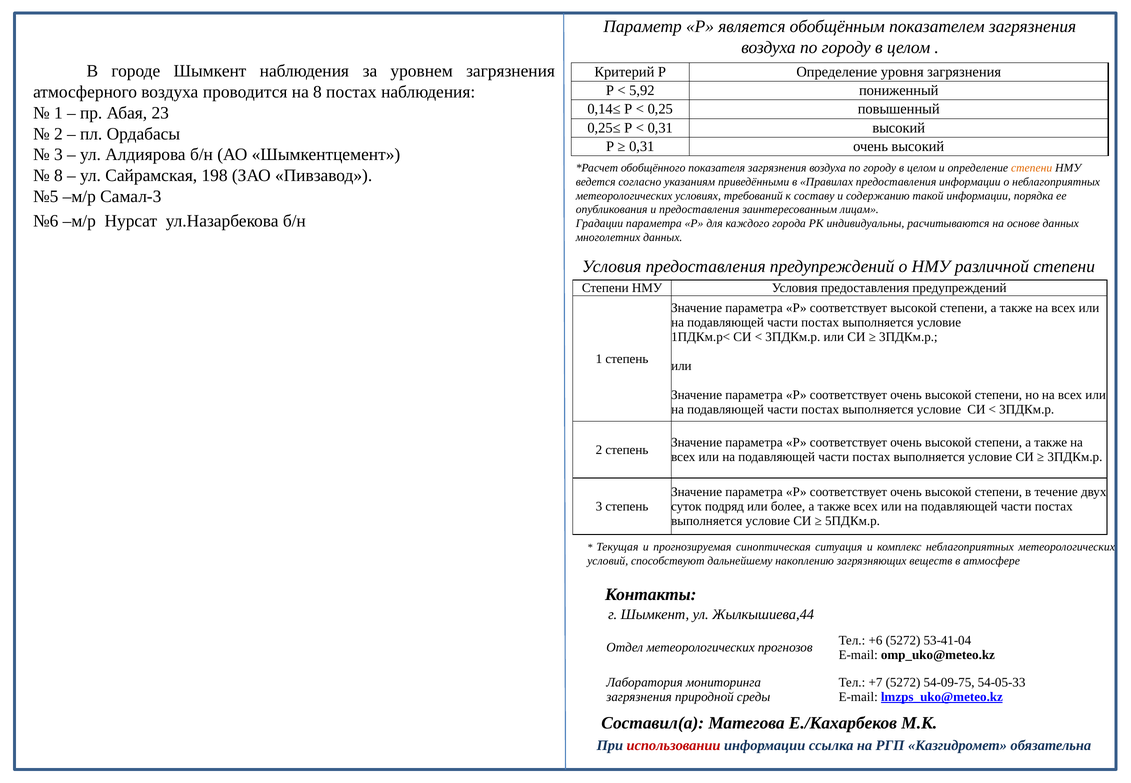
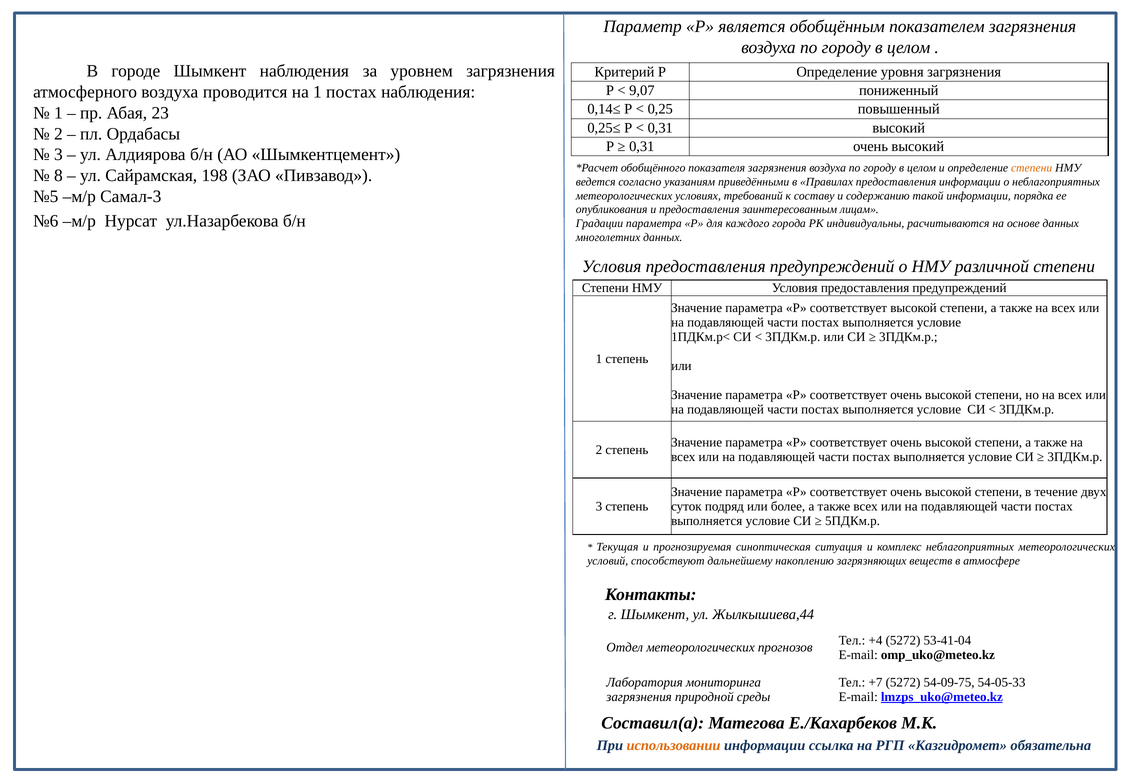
5,92: 5,92 -> 9,07
на 8: 8 -> 1
+6: +6 -> +4
использовании colour: red -> orange
